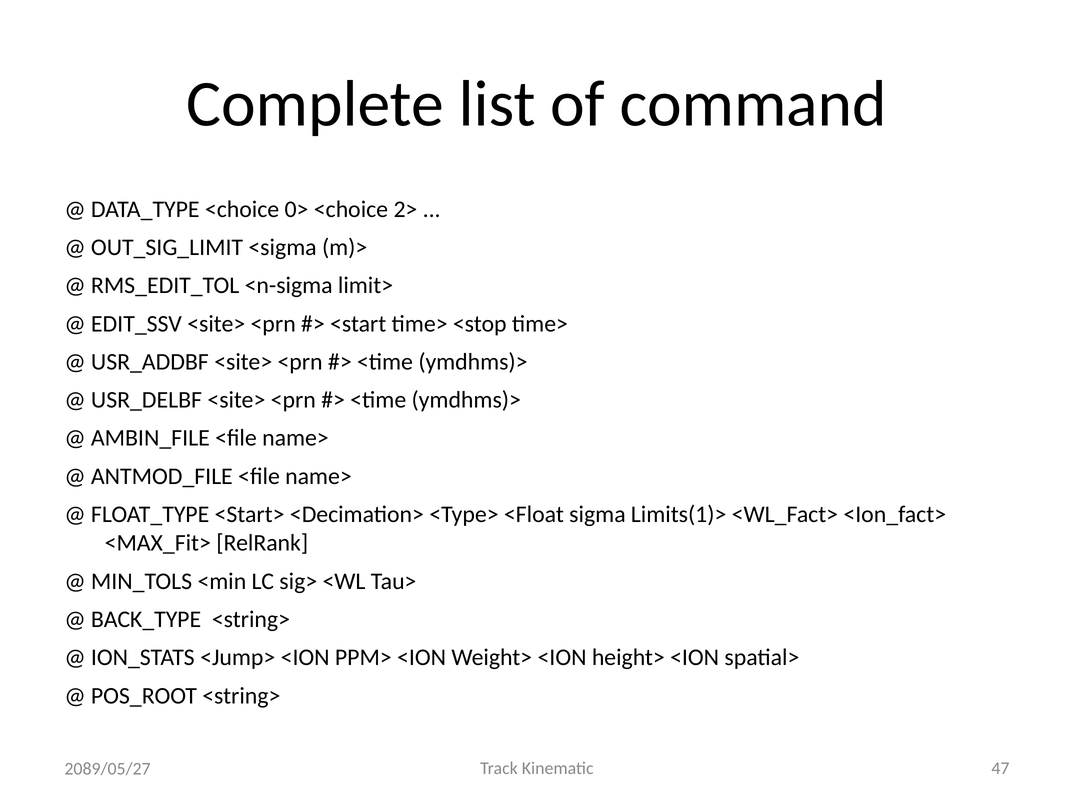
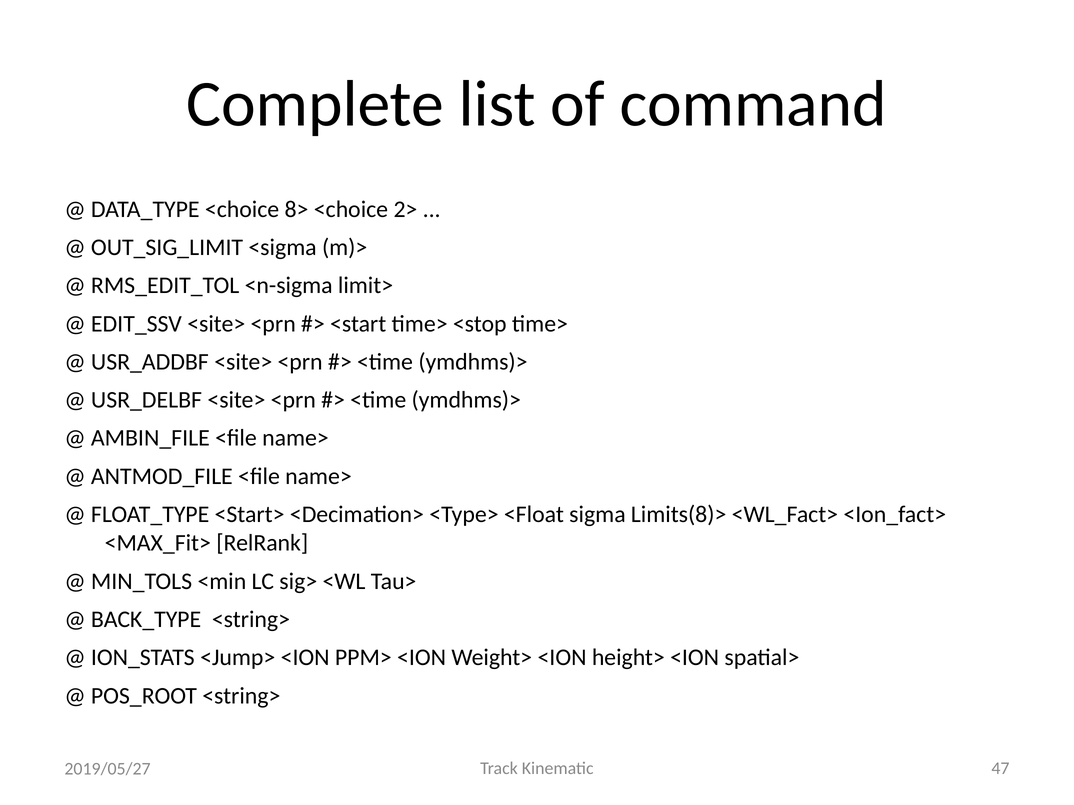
0>: 0> -> 8>
Limits(1)>: Limits(1)> -> Limits(8)>
2089/05/27: 2089/05/27 -> 2019/05/27
